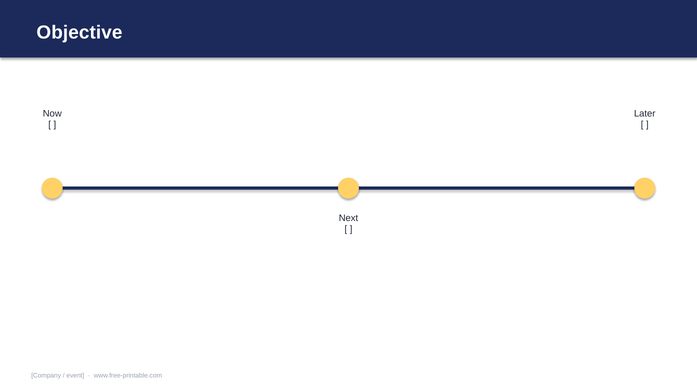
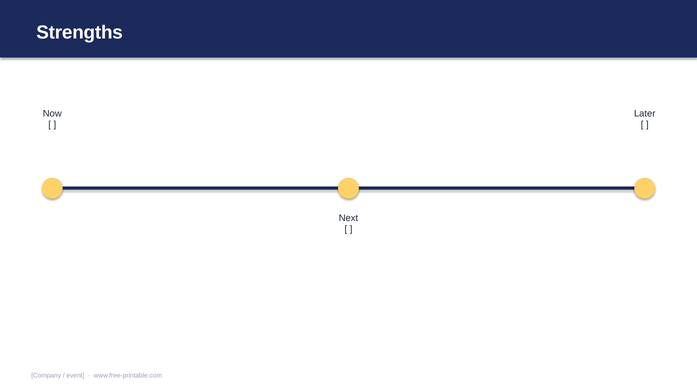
Objective: Objective -> Strengths
